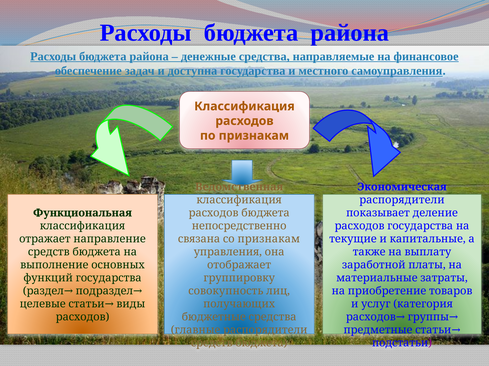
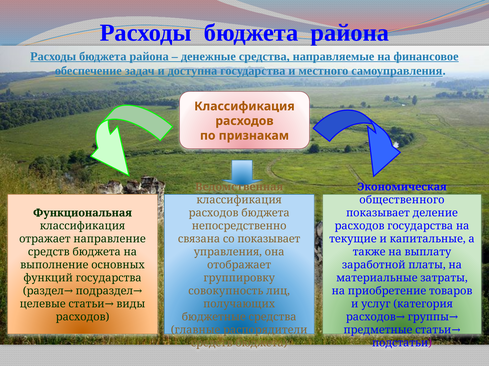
распорядители at (402, 200): распорядители -> общественного
со признакам: признакам -> показывает
